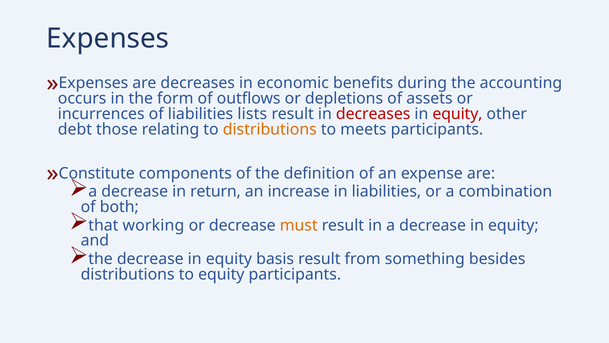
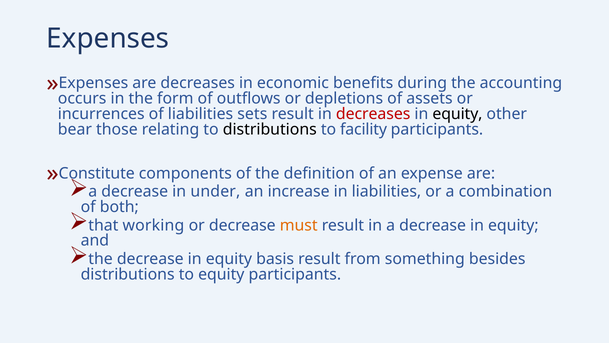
lists: lists -> sets
equity at (457, 114) colour: red -> black
debt: debt -> bear
distributions at (270, 129) colour: orange -> black
meets: meets -> facility
return: return -> under
